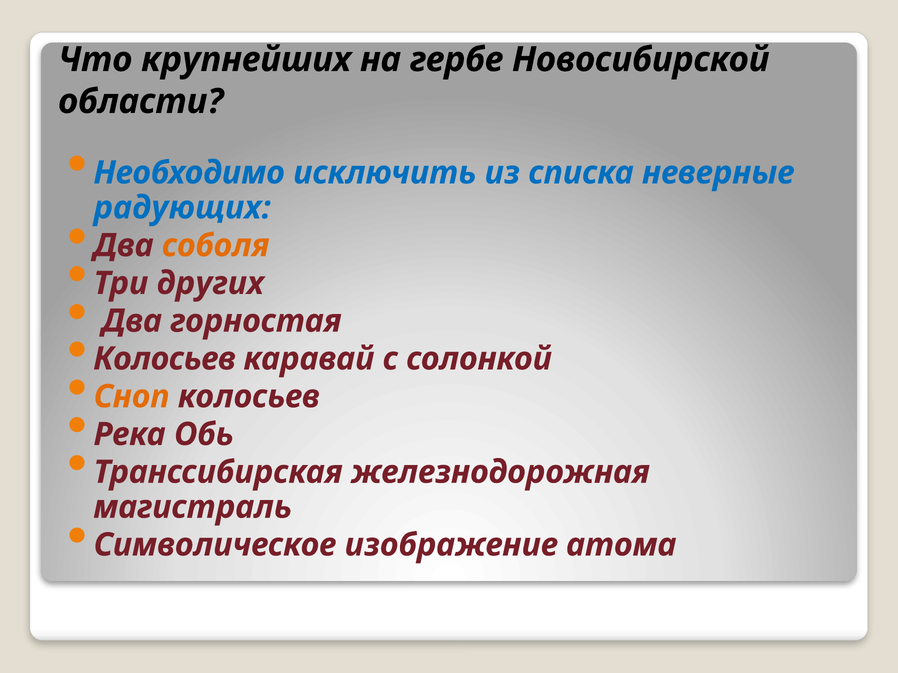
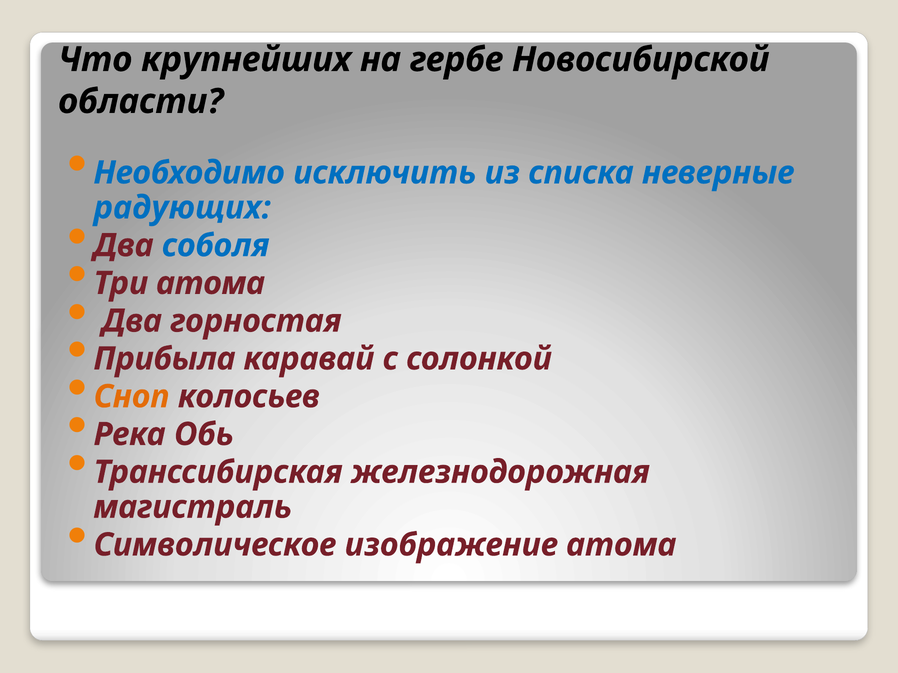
соболя colour: orange -> blue
Три других: других -> атома
Колосьев at (165, 359): Колосьев -> Прибыла
